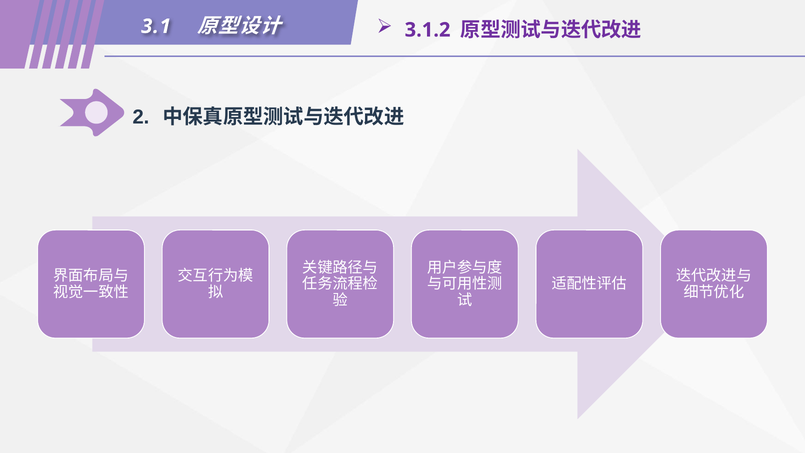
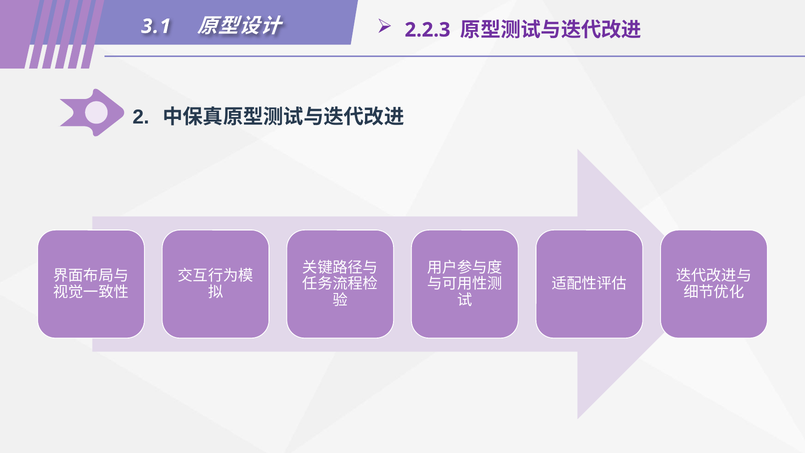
3.1.2: 3.1.2 -> 2.2.3
